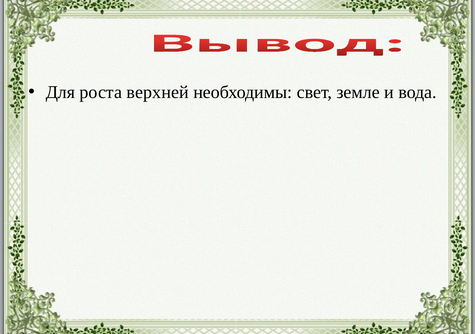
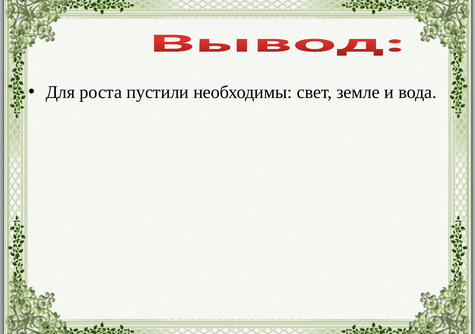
верхней: верхней -> пустили
